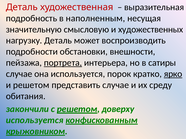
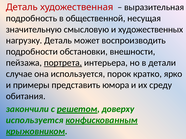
наполненным: наполненным -> общественной
сатиры: сатиры -> детали
ярко underline: present -> none
и решетом: решетом -> примеры
представить случае: случае -> юмора
